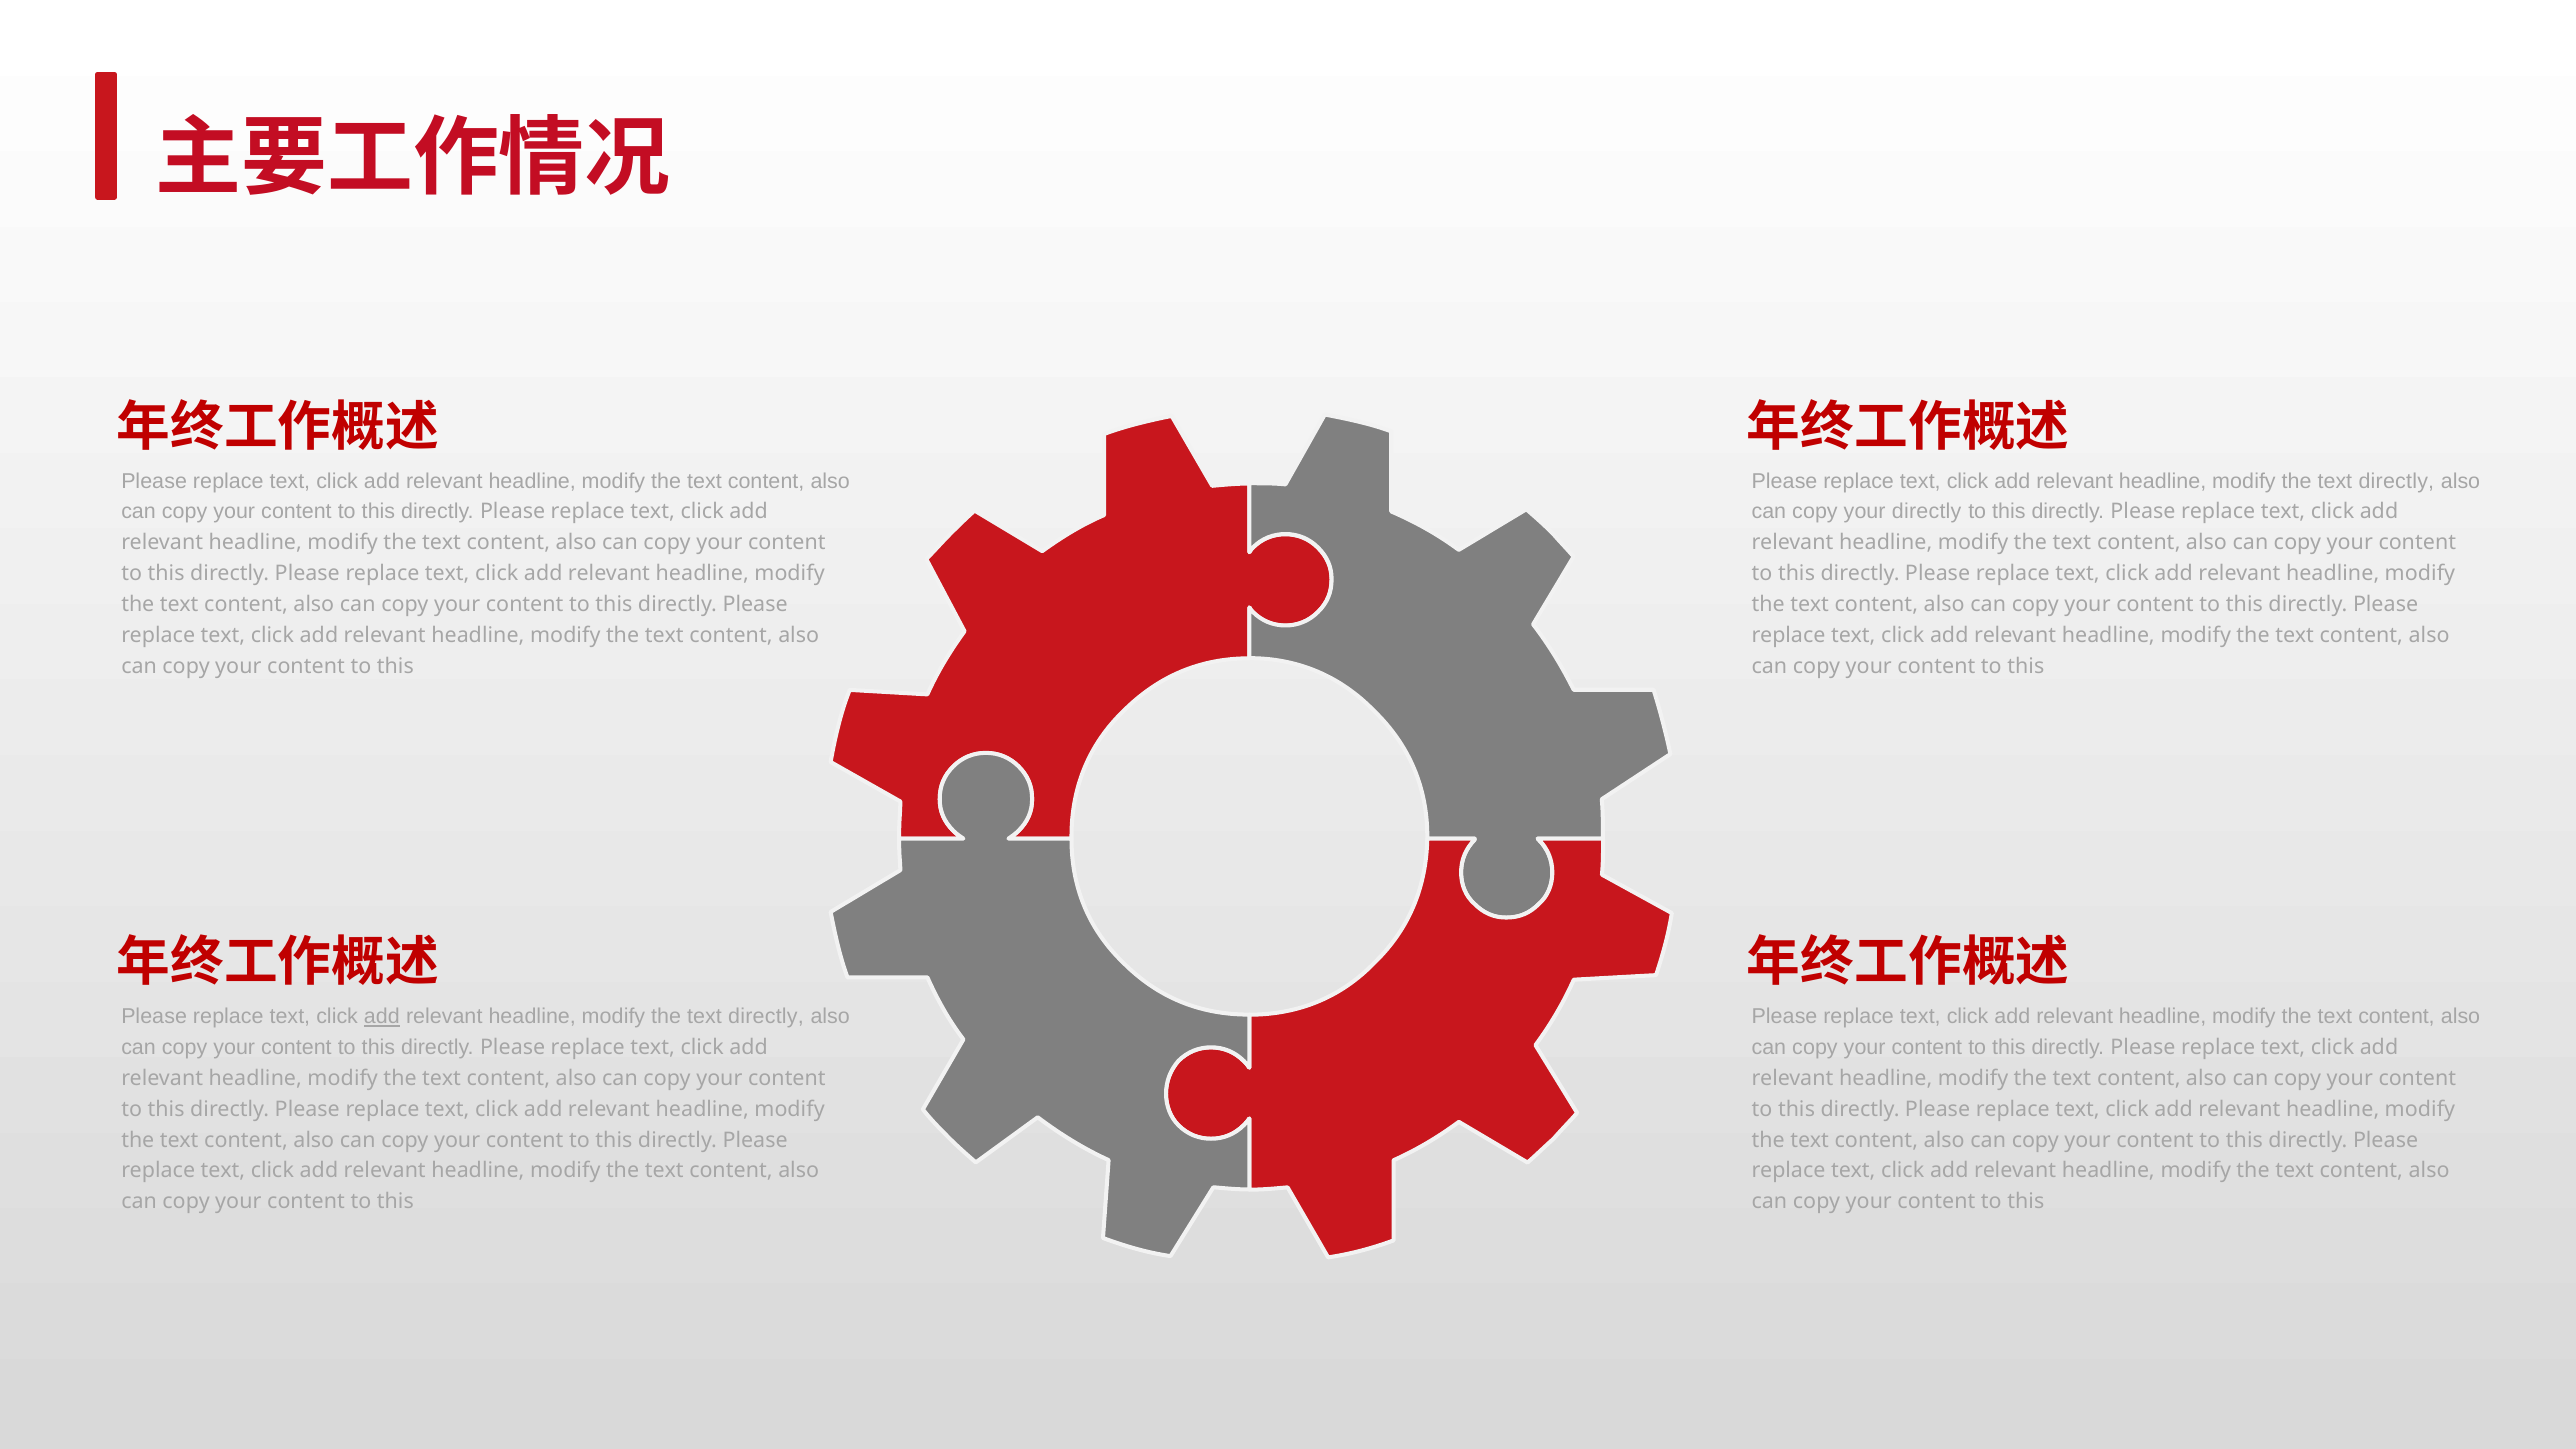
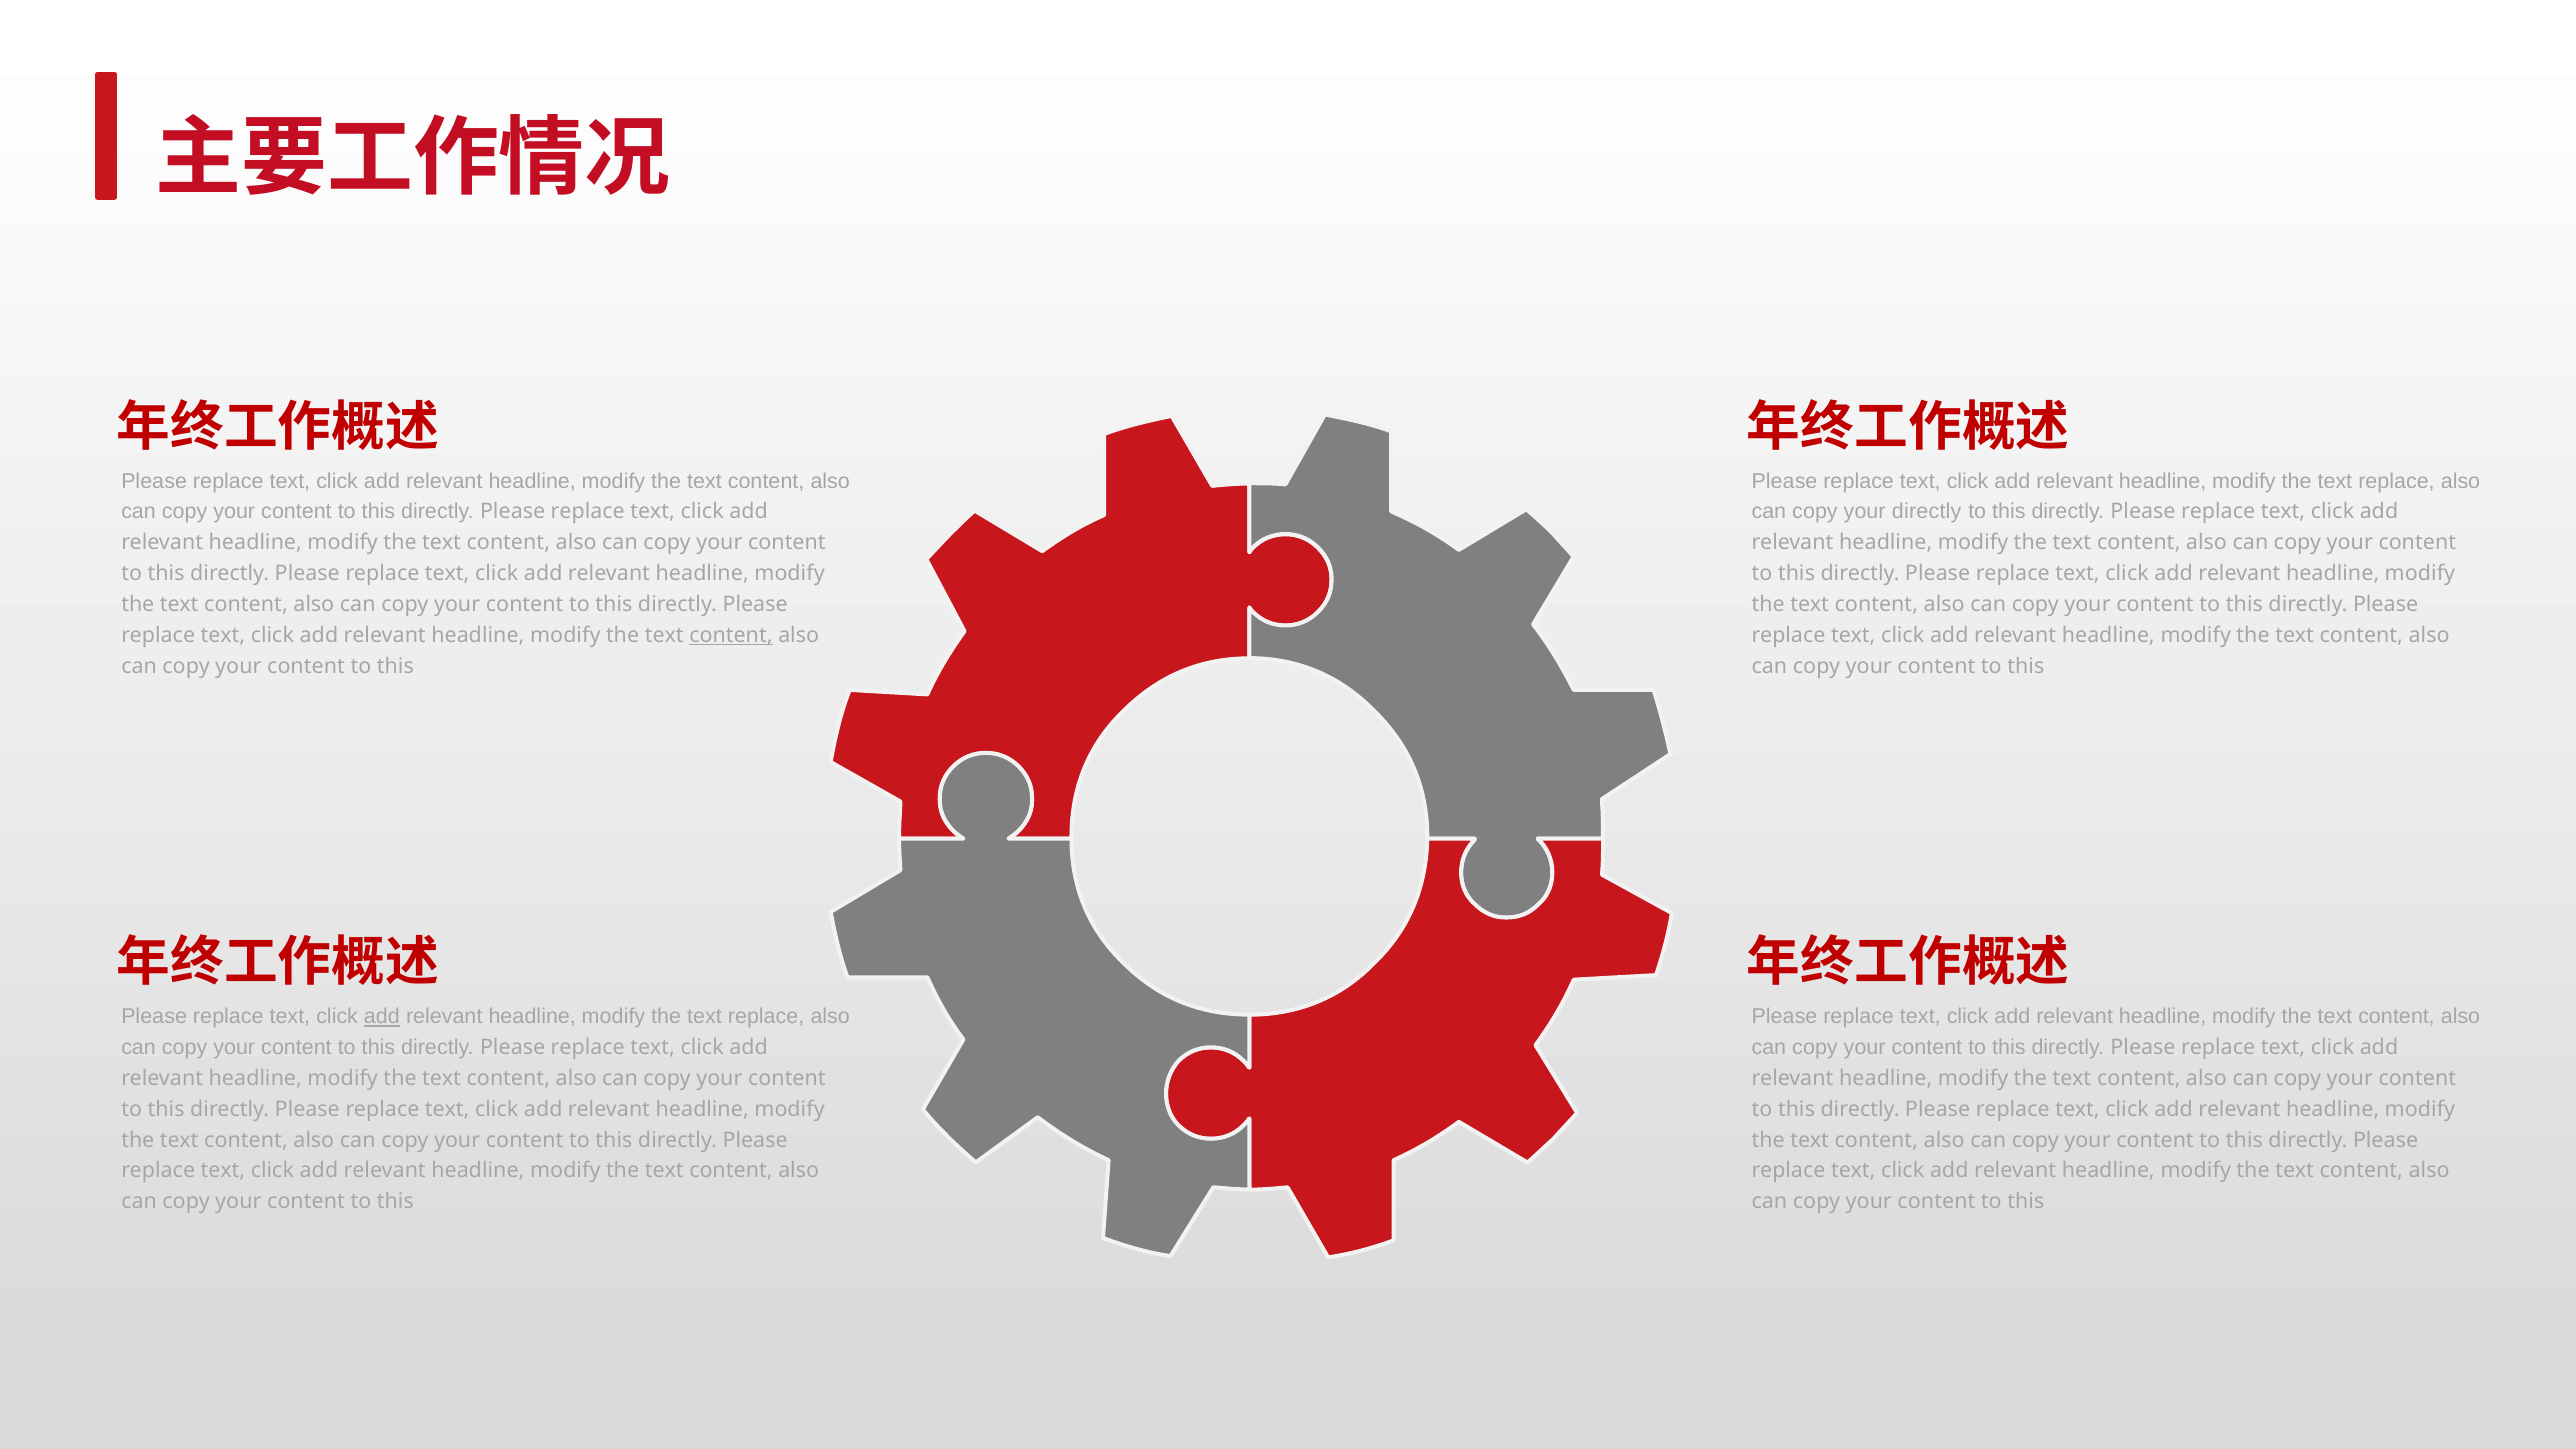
directly at (2396, 481): directly -> replace
content at (731, 635) underline: none -> present
directly at (766, 1017): directly -> replace
